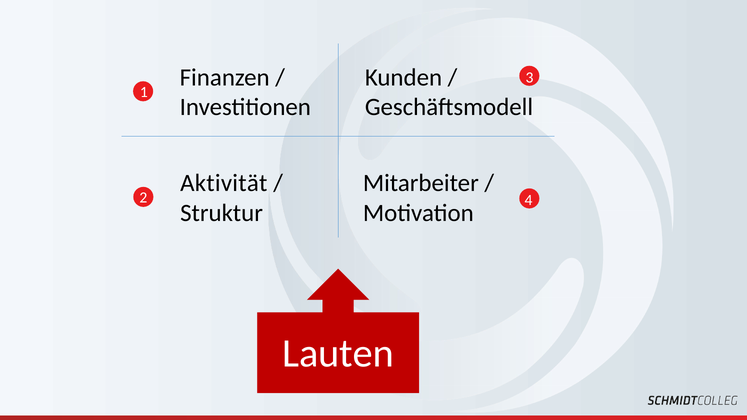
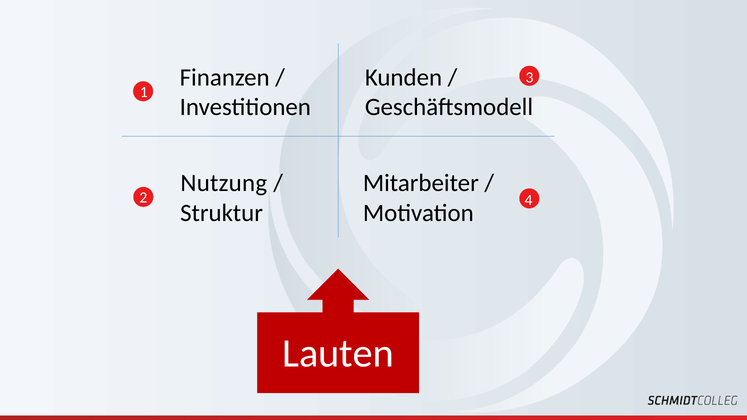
Aktivität: Aktivität -> Nutzung
